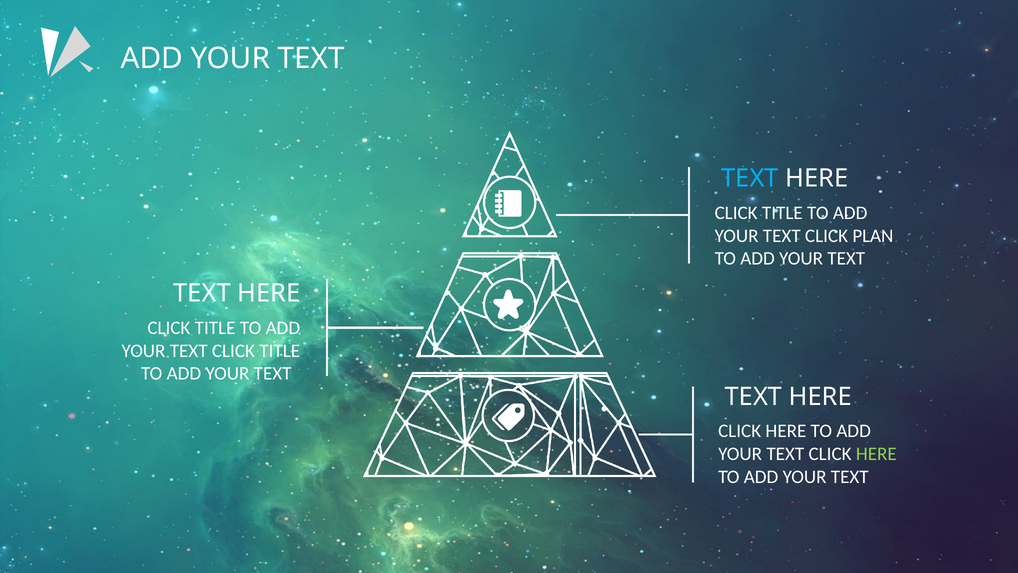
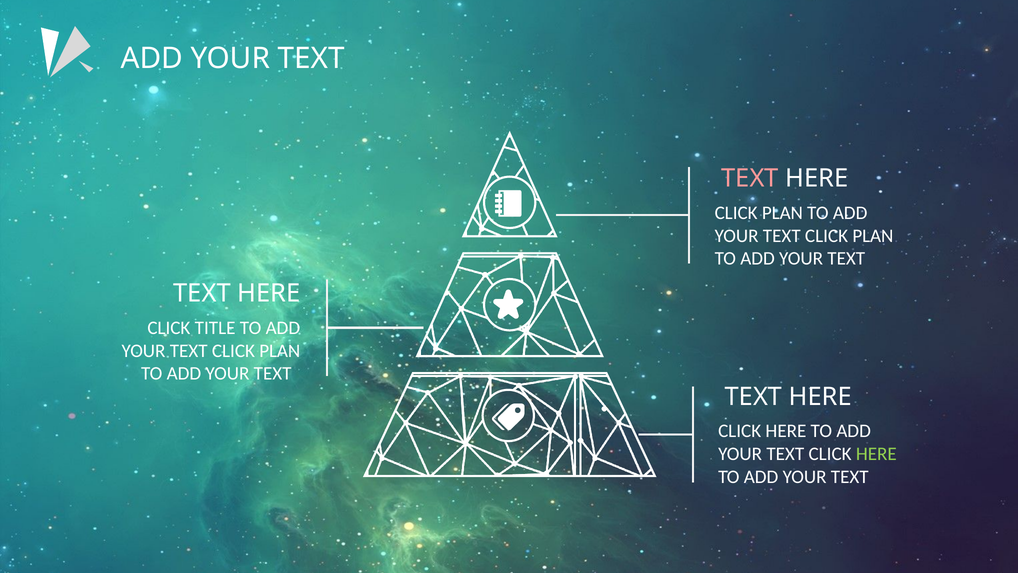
TEXT at (750, 178) colour: light blue -> pink
TITLE at (782, 213): TITLE -> PLAN
TITLE at (280, 351): TITLE -> PLAN
